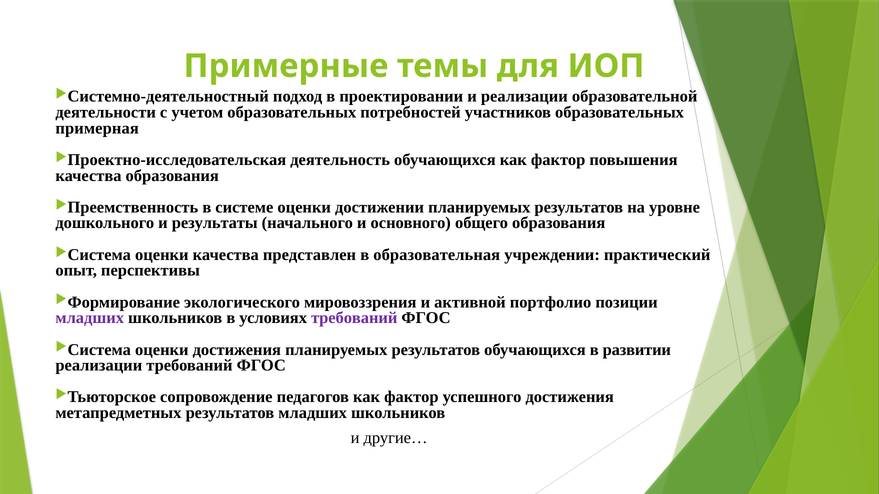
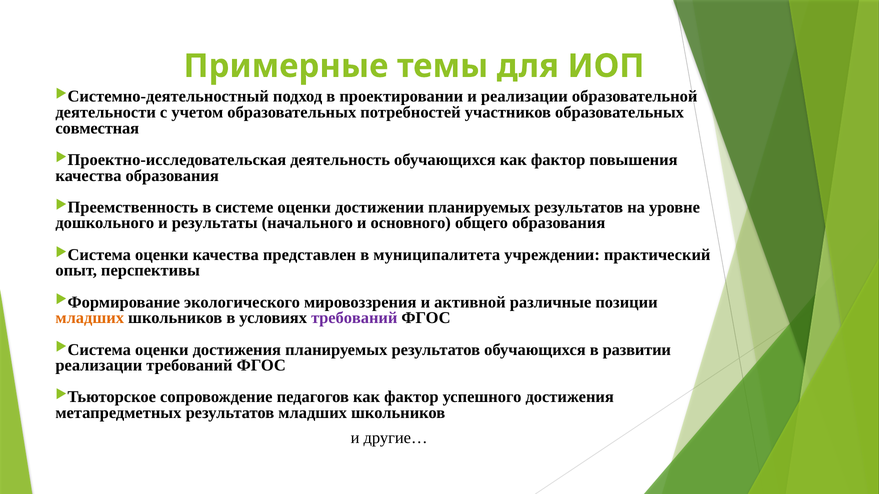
примерная: примерная -> совместная
образовательная: образовательная -> муниципалитета
портфолио: портфолио -> различные
младших at (90, 318) colour: purple -> orange
